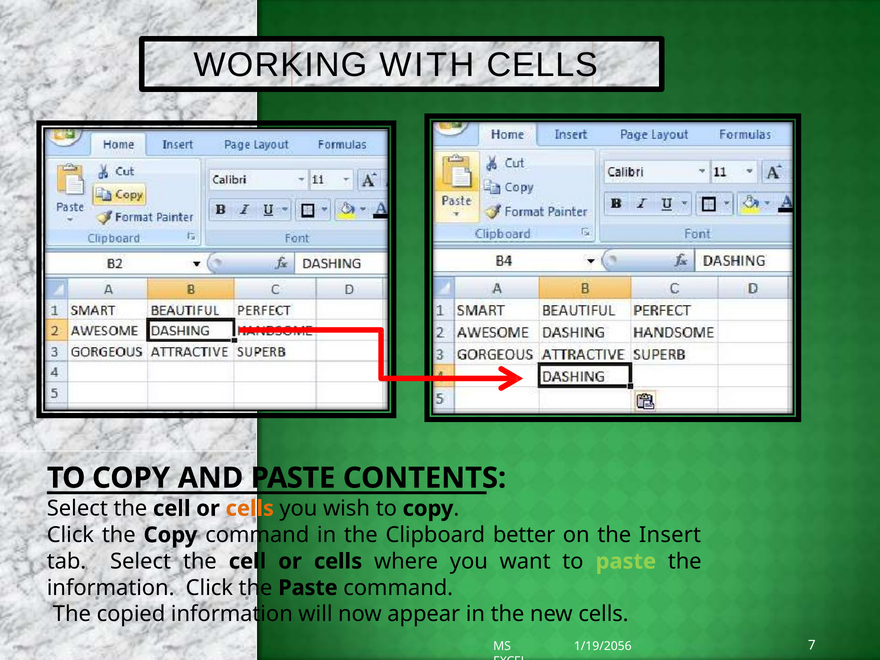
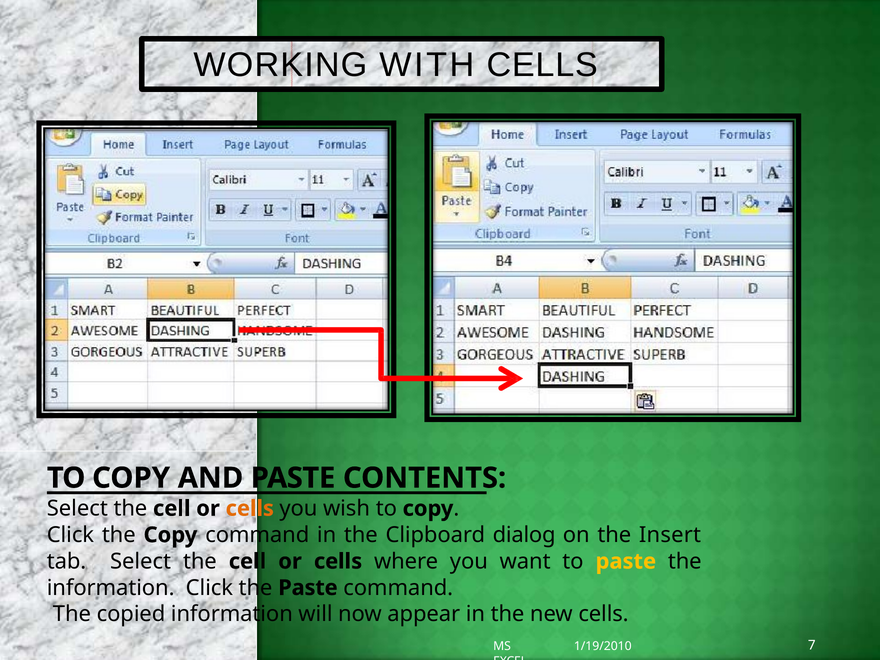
better: better -> dialog
paste at (626, 561) colour: light green -> yellow
1/19/2056: 1/19/2056 -> 1/19/2010
